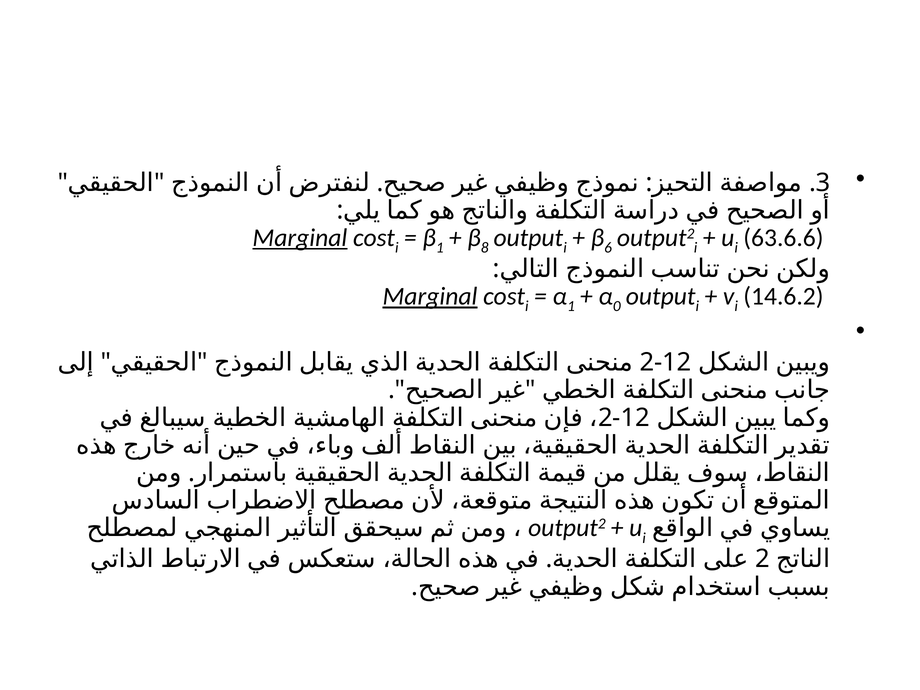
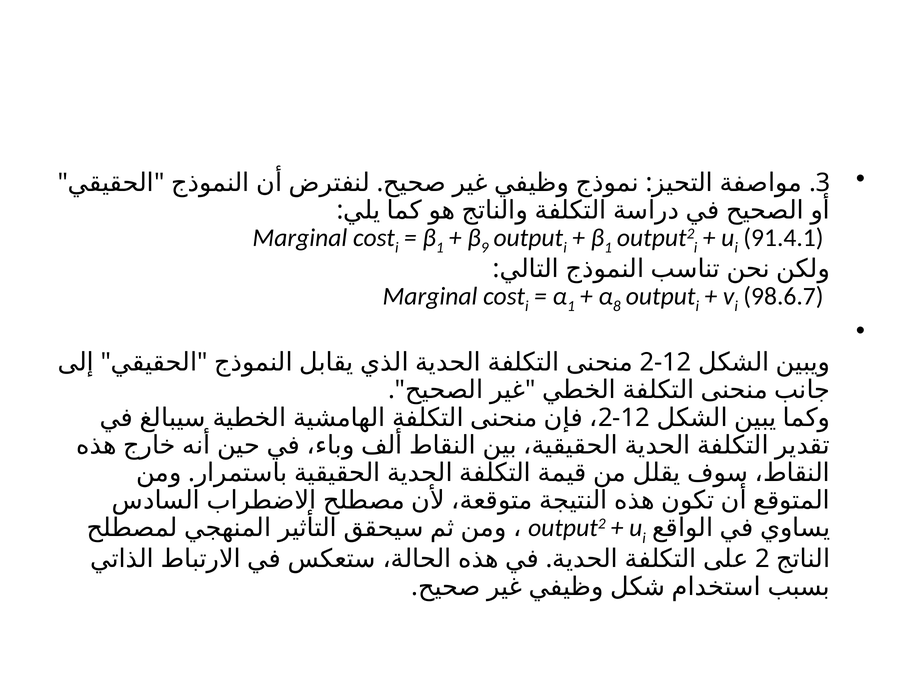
Marginal at (300, 238) underline: present -> none
8: 8 -> 9
6 at (608, 248): 6 -> 1
63.6.6: 63.6.6 -> 91.4.1
Marginal at (430, 297) underline: present -> none
0: 0 -> 8
14.6.2: 14.6.2 -> 98.6.7
